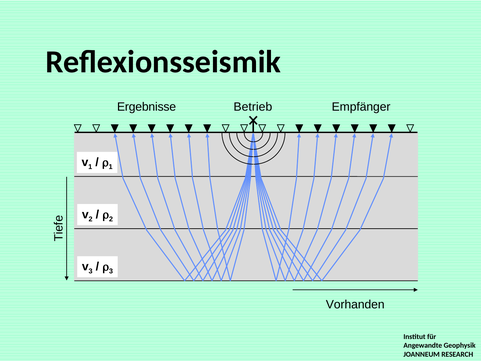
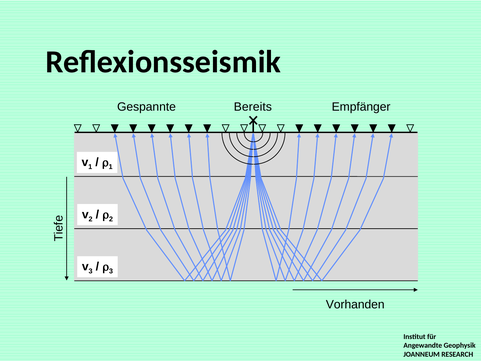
Ergebnisse: Ergebnisse -> Gespannte
Betrieb: Betrieb -> Bereits
